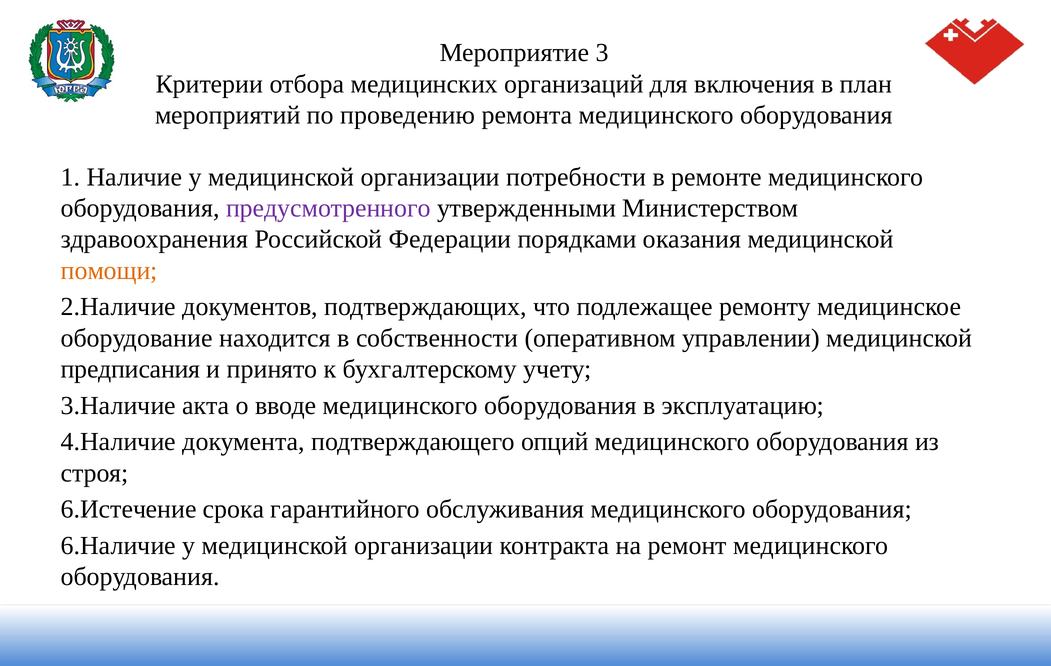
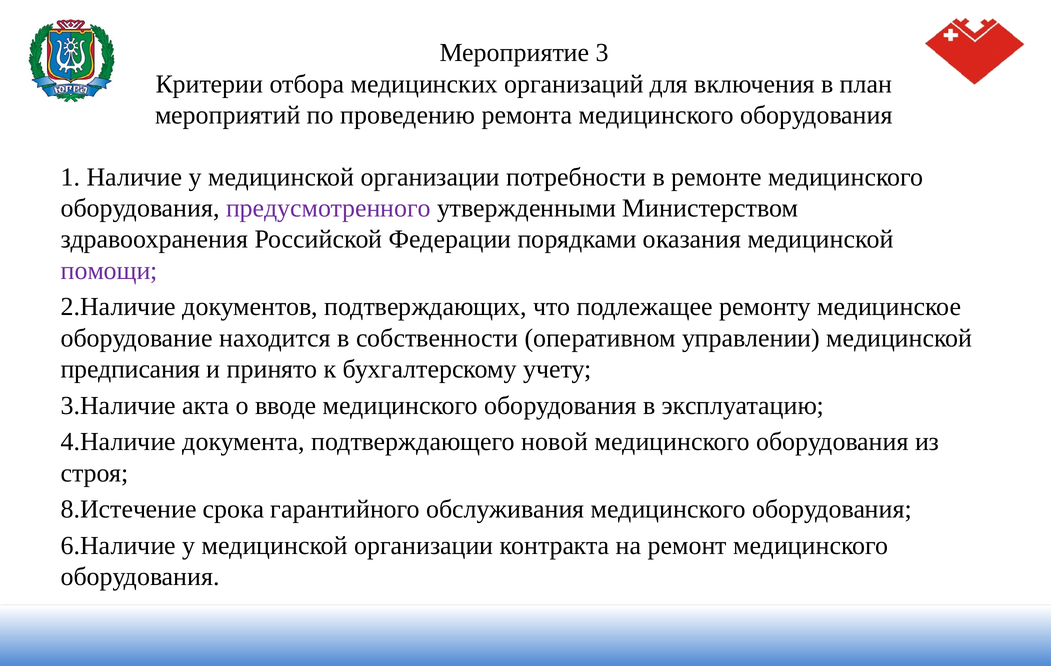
помощи colour: orange -> purple
опций: опций -> новой
6.Истечение: 6.Истечение -> 8.Истечение
